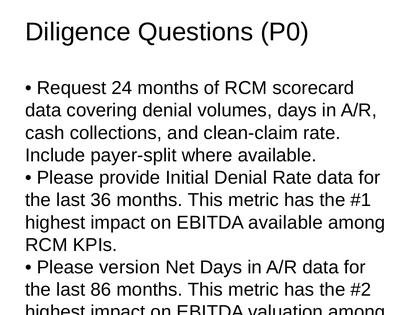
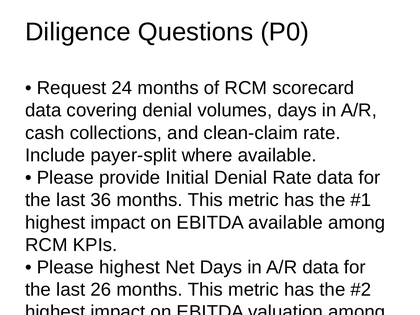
Please version: version -> highest
86: 86 -> 26
